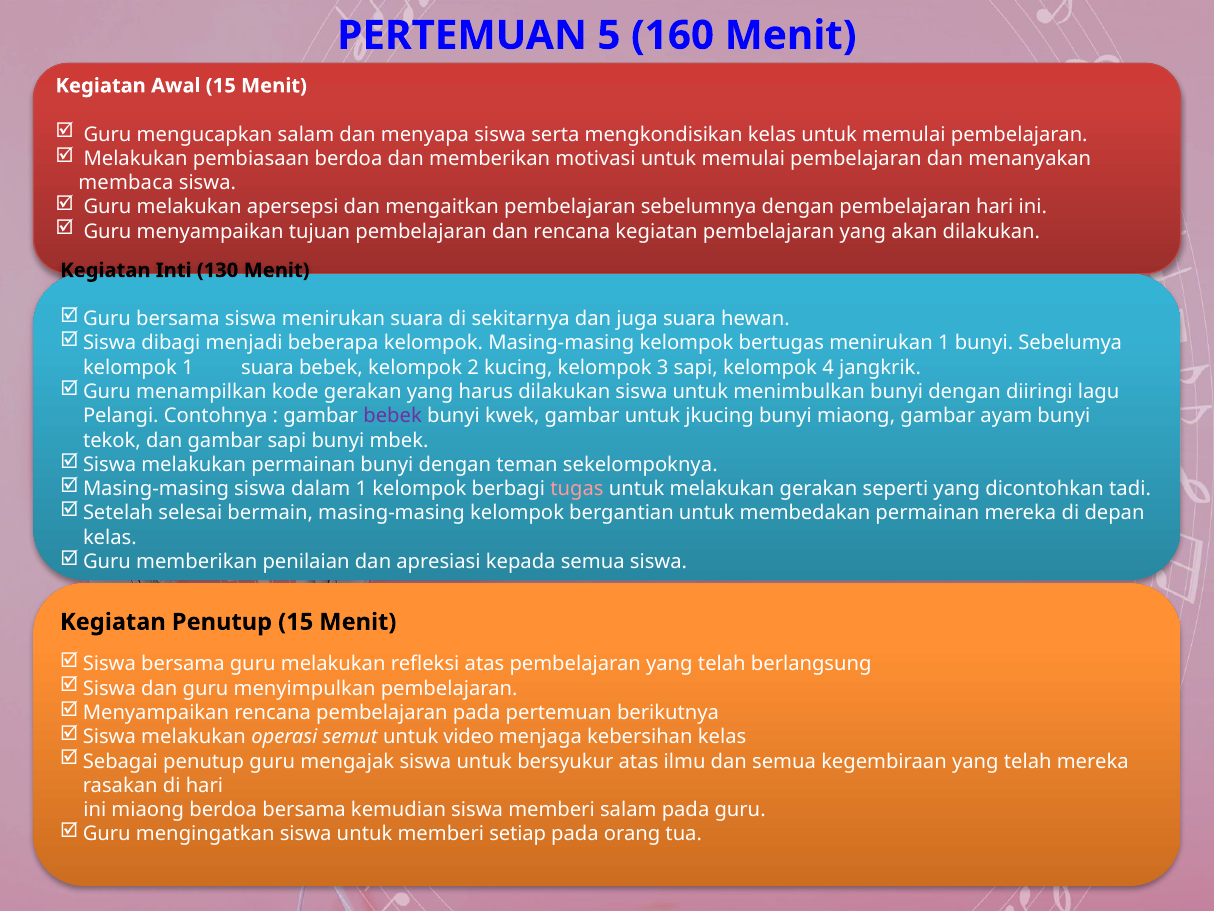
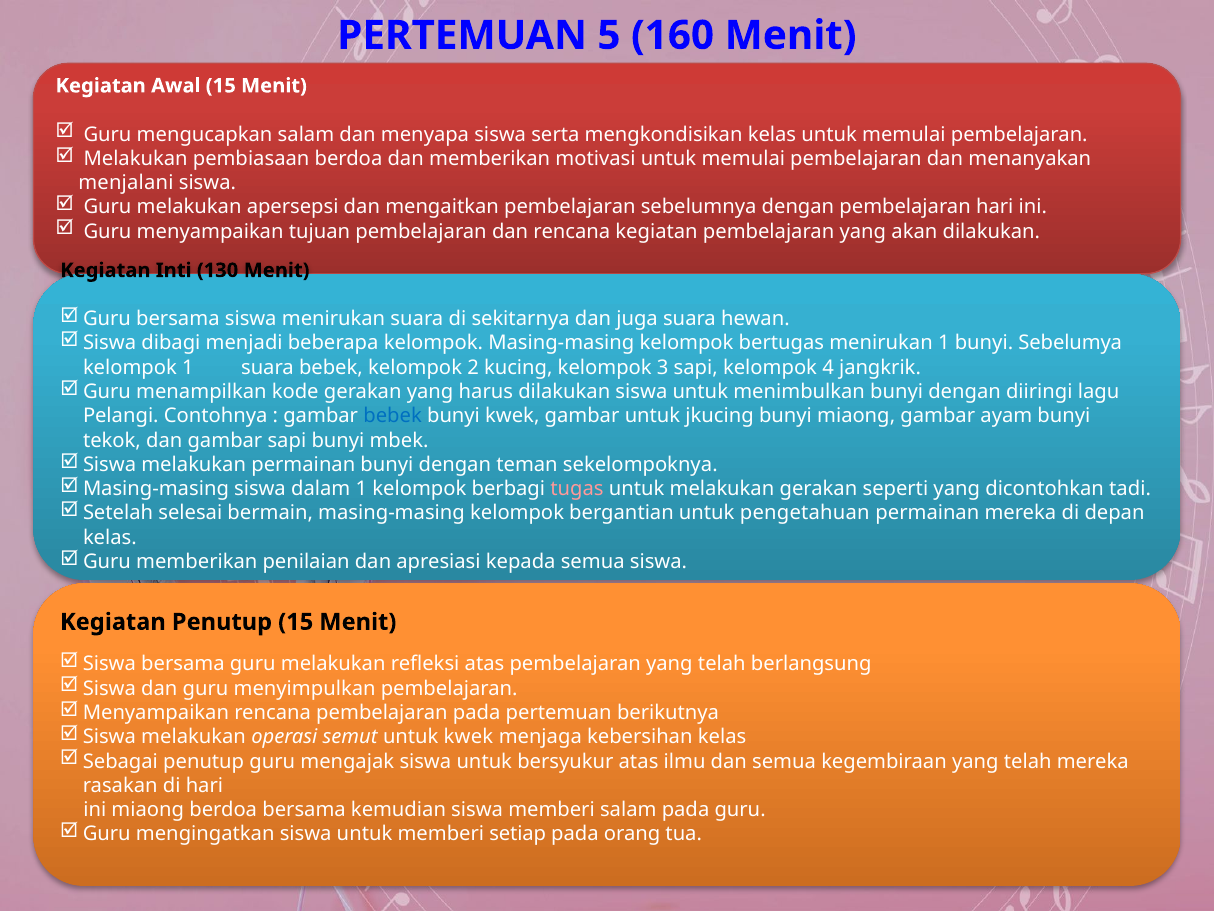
membaca: membaca -> menjalani
bebek at (393, 416) colour: purple -> blue
membedakan: membedakan -> pengetahuan
untuk video: video -> kwek
